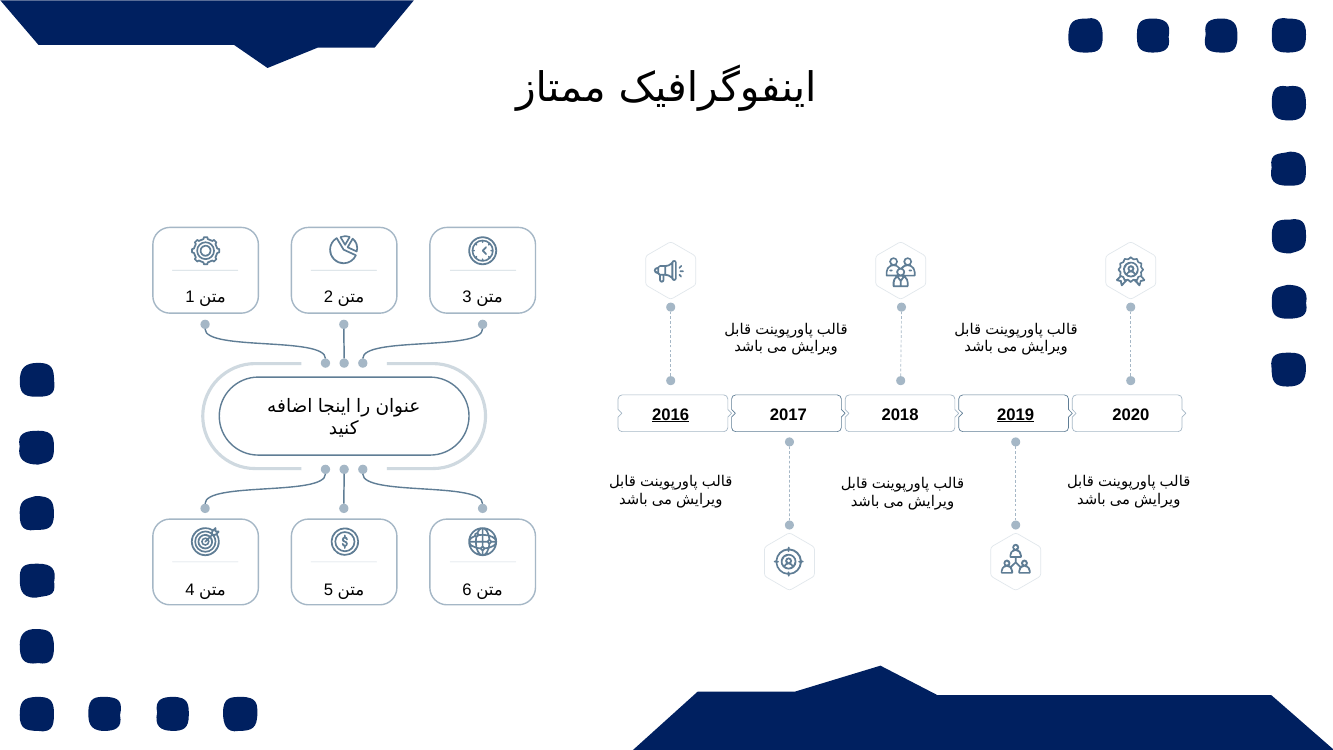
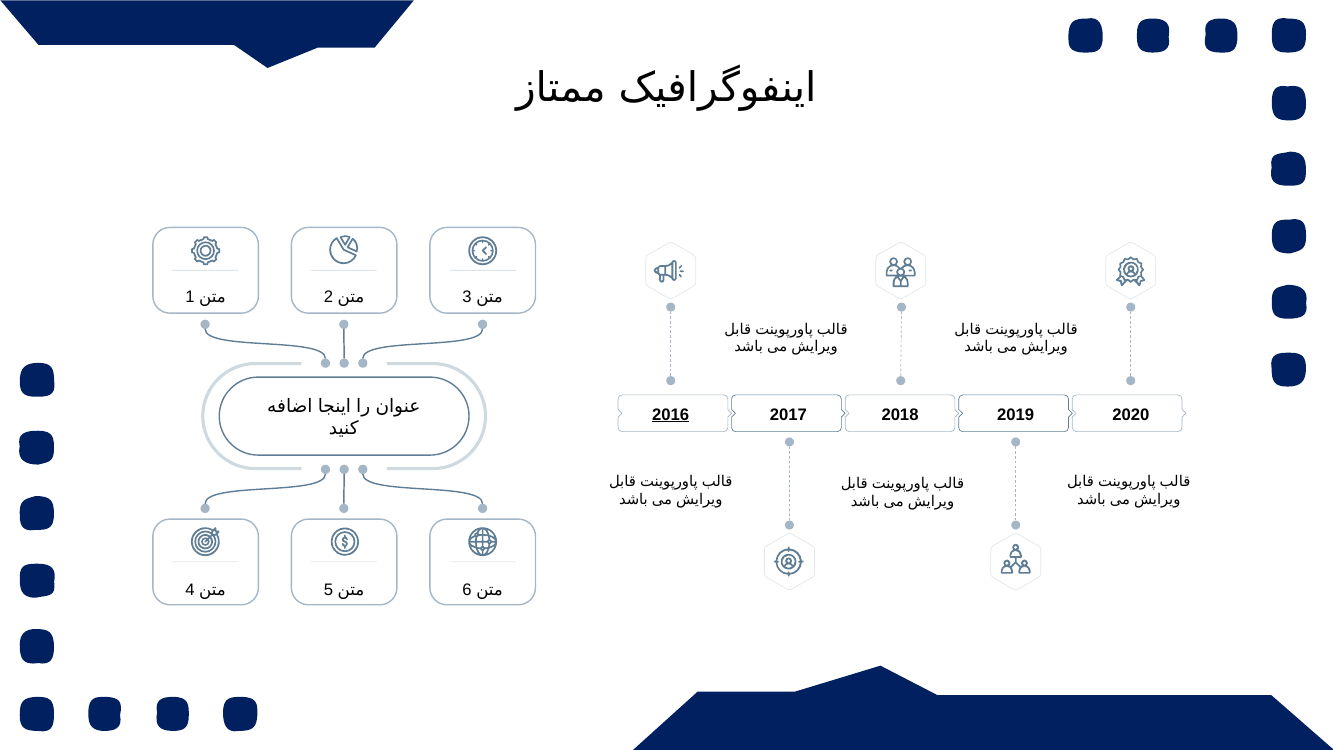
2019 underline: present -> none
